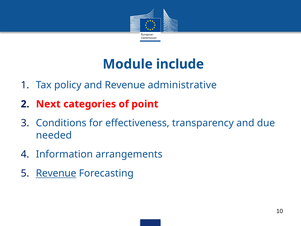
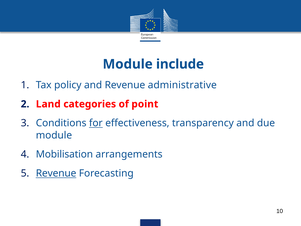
Next: Next -> Land
for underline: none -> present
needed at (54, 135): needed -> module
Information: Information -> Mobilisation
